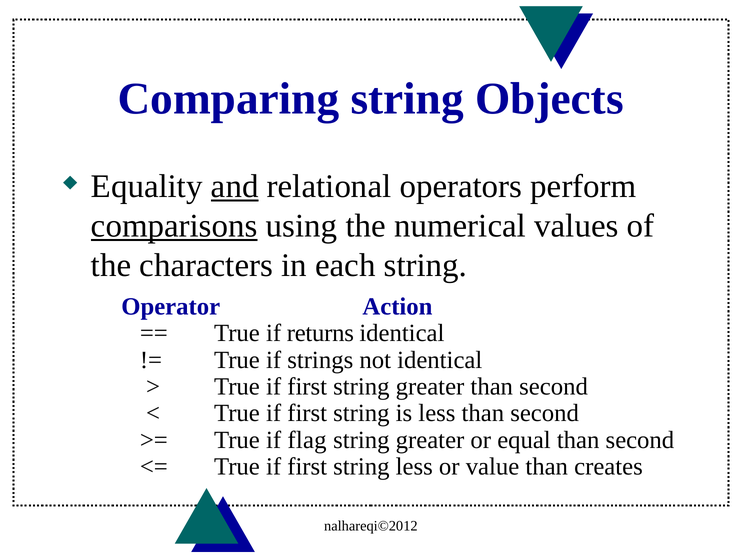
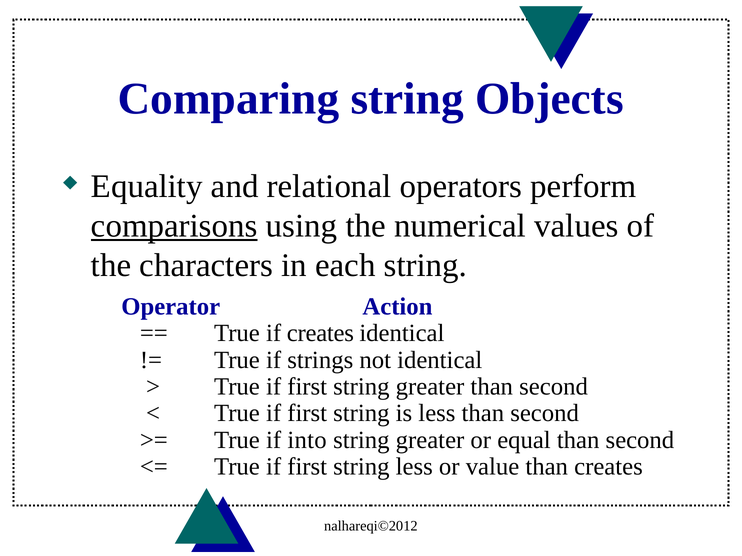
and underline: present -> none
if returns: returns -> creates
flag: flag -> into
